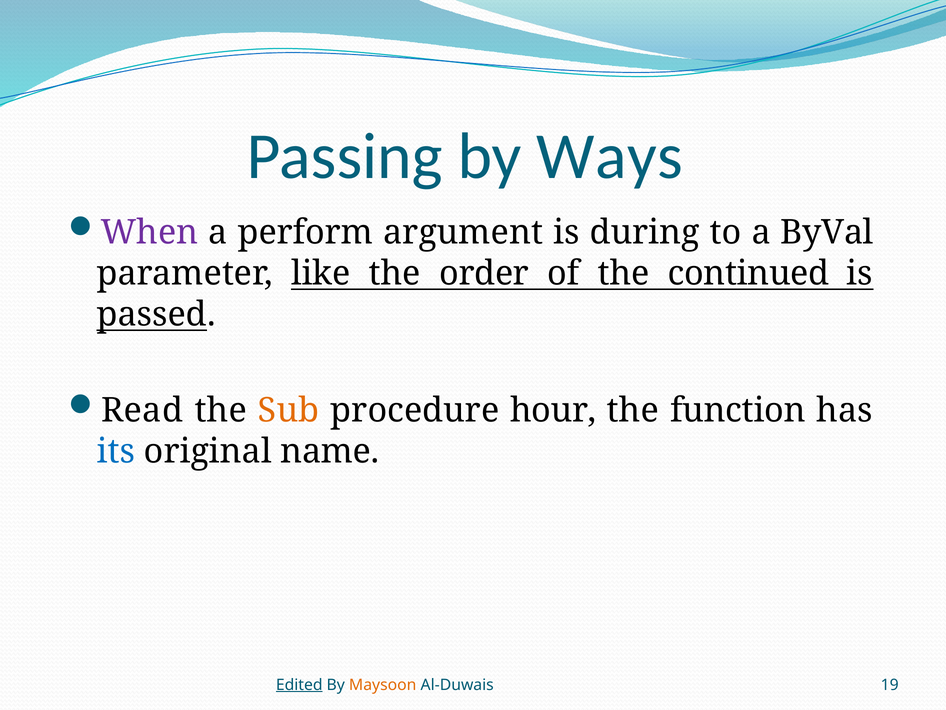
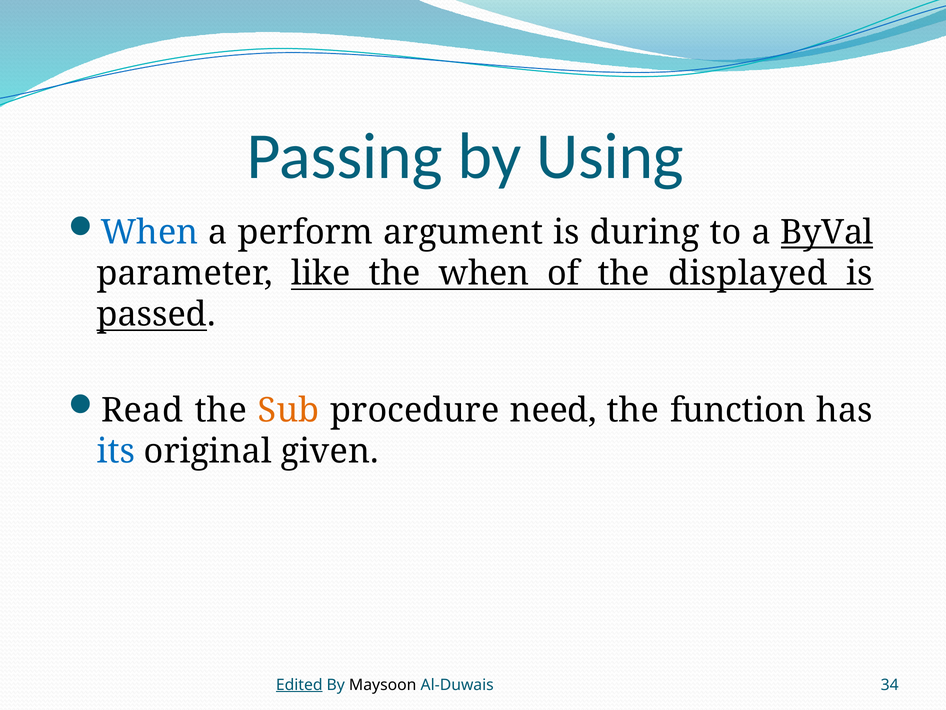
Ways: Ways -> Using
When at (150, 232) colour: purple -> blue
ByVal underline: none -> present
the order: order -> when
continued: continued -> displayed
hour: hour -> need
name: name -> given
Maysoon colour: orange -> black
19: 19 -> 34
